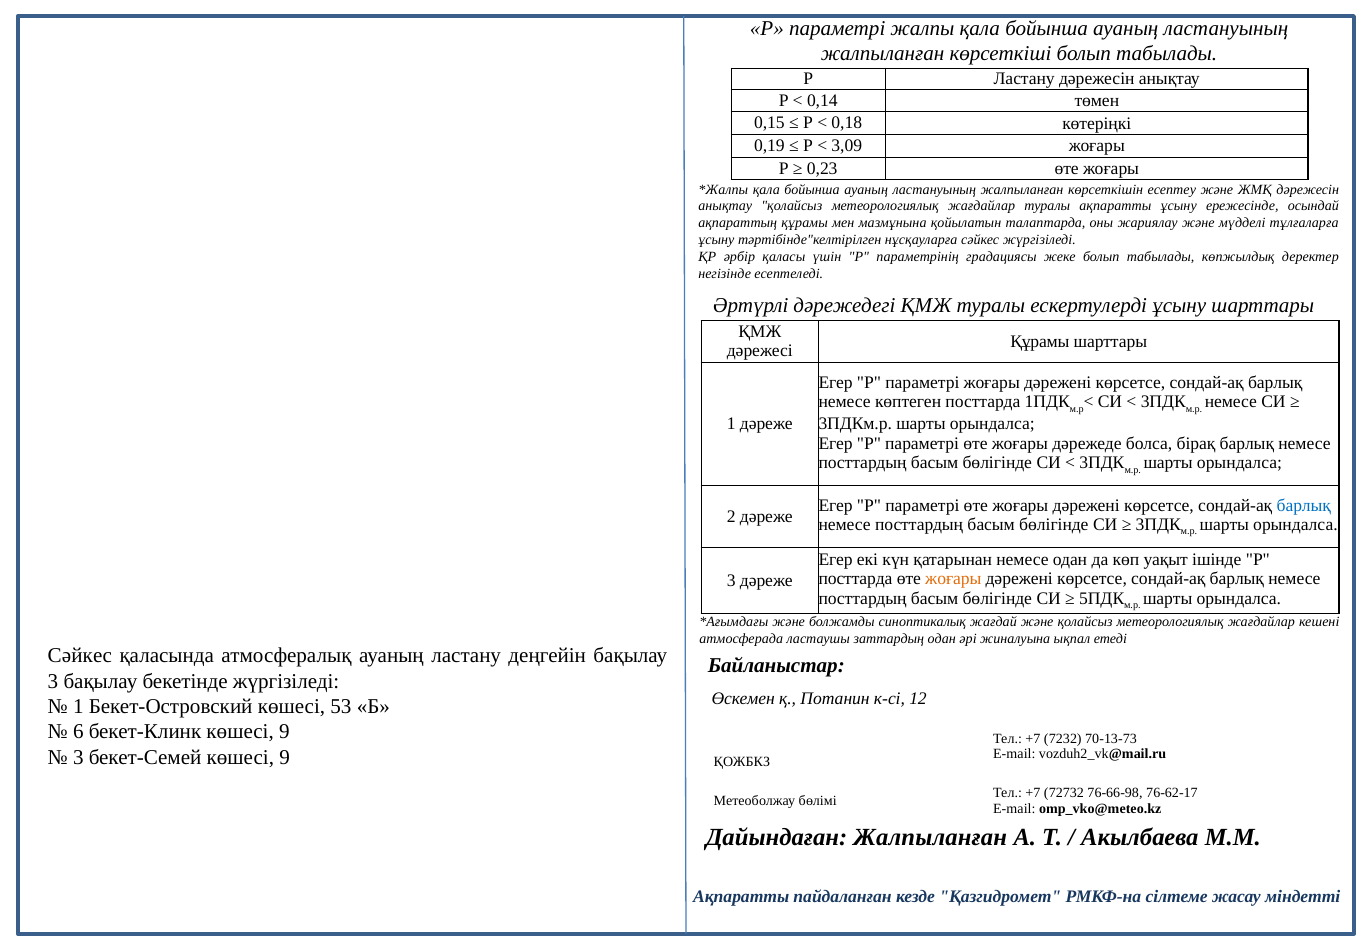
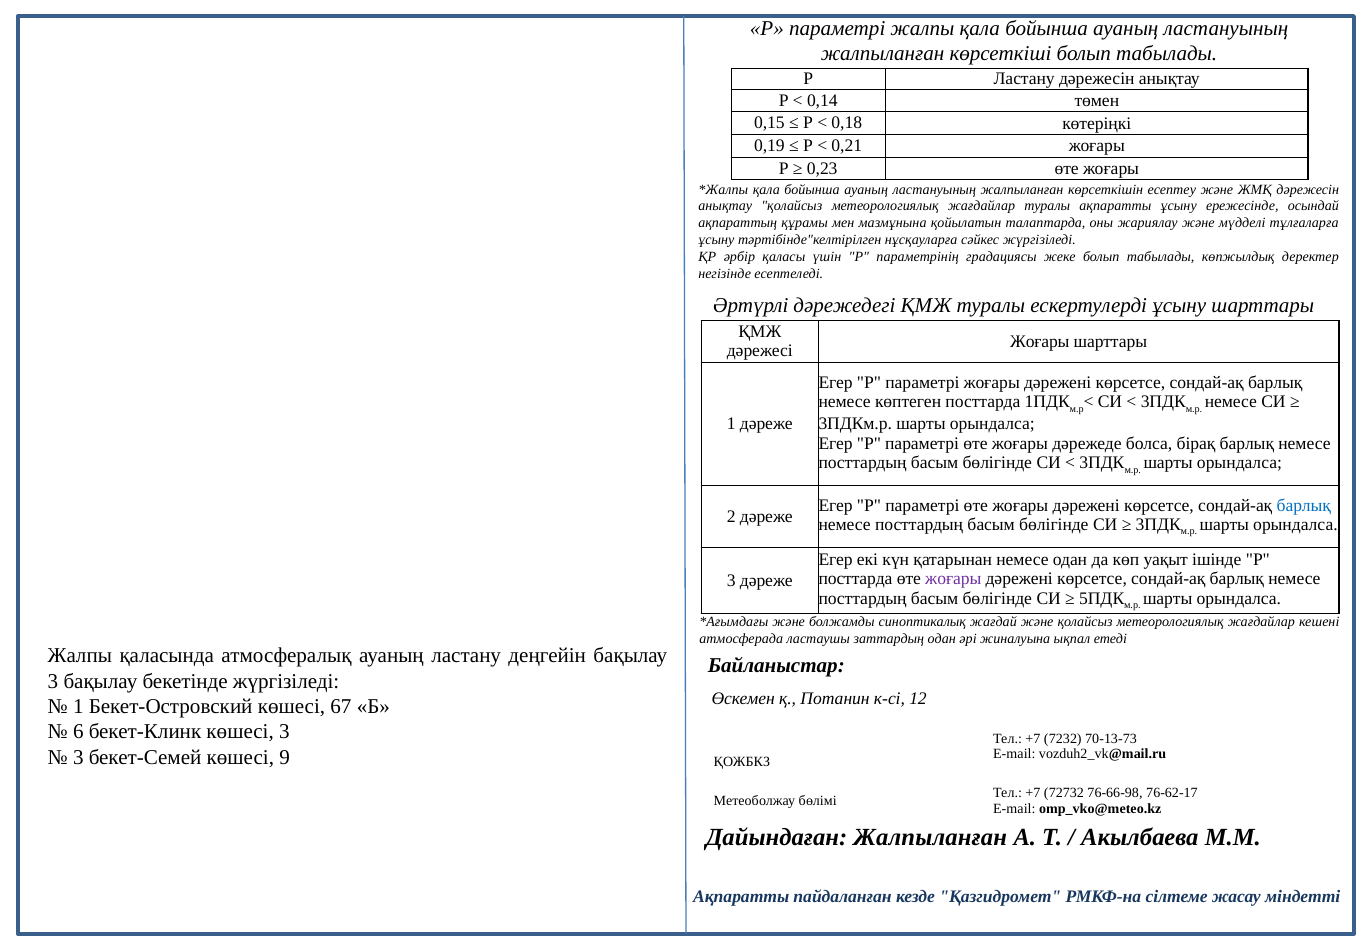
3,09: 3,09 -> 0,21
Құрамы at (1040, 341): Құрамы -> Жоғары
жоғары at (953, 579) colour: orange -> purple
Сәйкес at (80, 656): Сәйкес -> Жалпы
53: 53 -> 67
бекет-Клинк көшесі 9: 9 -> 3
